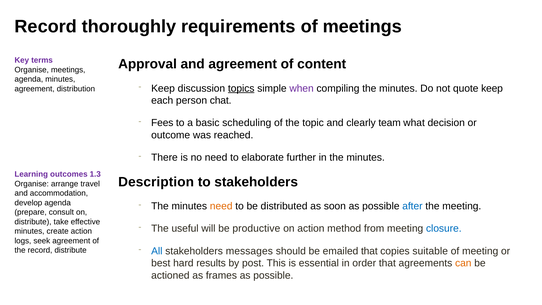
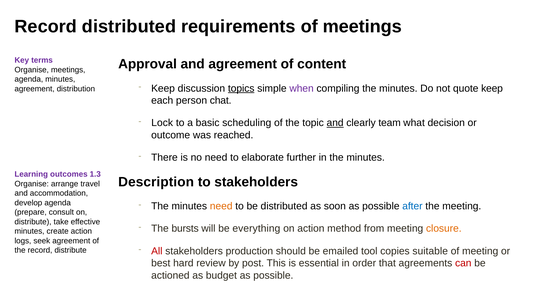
Record thoroughly: thoroughly -> distributed
Fees: Fees -> Lock
and at (335, 123) underline: none -> present
useful: useful -> bursts
productive: productive -> everything
closure colour: blue -> orange
All colour: blue -> red
messages: messages -> production
emailed that: that -> tool
results: results -> review
can colour: orange -> red
frames: frames -> budget
